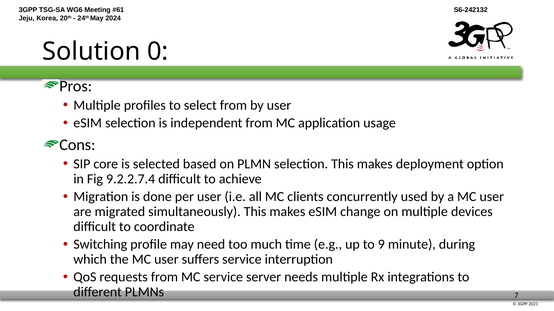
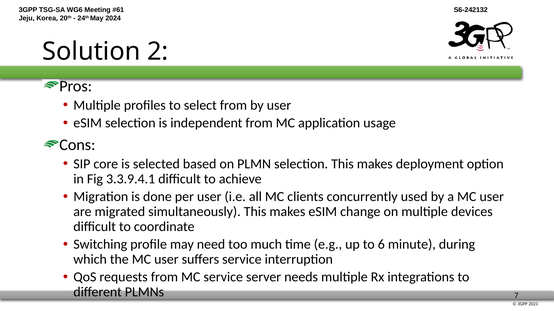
0: 0 -> 2
9.2.2.7.4: 9.2.2.7.4 -> 3.3.9.4.1
9: 9 -> 6
